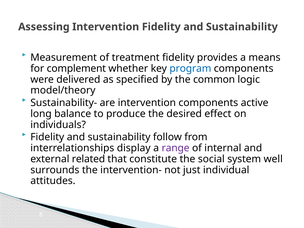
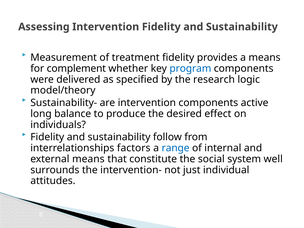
common: common -> research
display: display -> factors
range colour: purple -> blue
external related: related -> means
